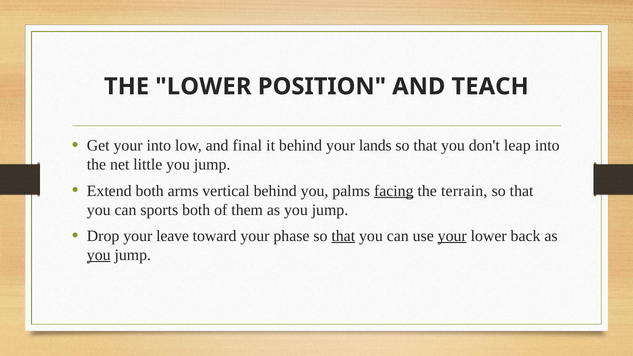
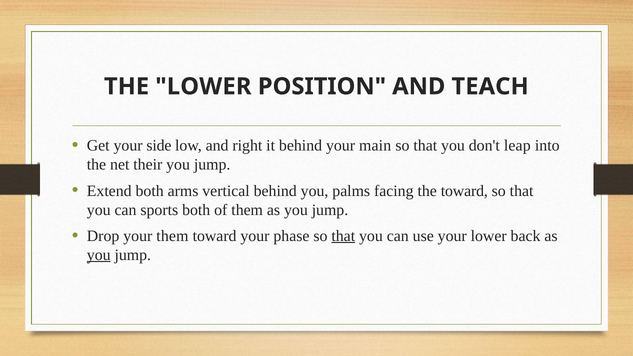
your into: into -> side
final: final -> right
lands: lands -> main
little: little -> their
facing underline: present -> none
the terrain: terrain -> toward
your leave: leave -> them
your at (452, 236) underline: present -> none
